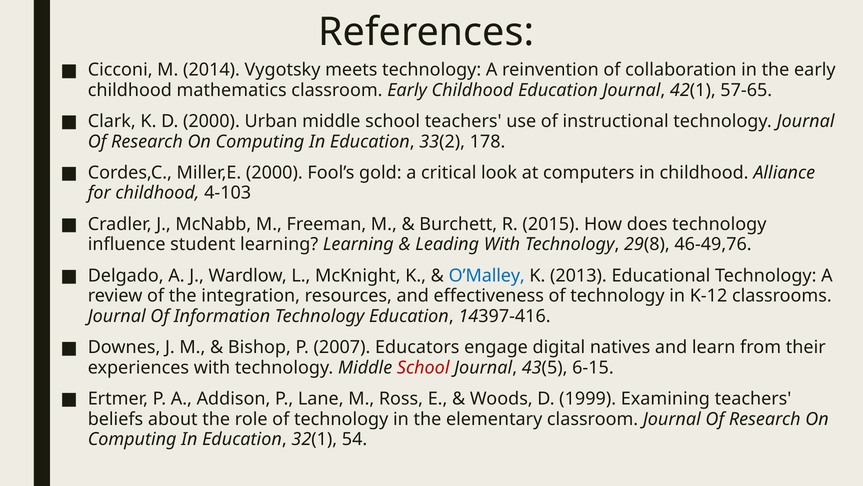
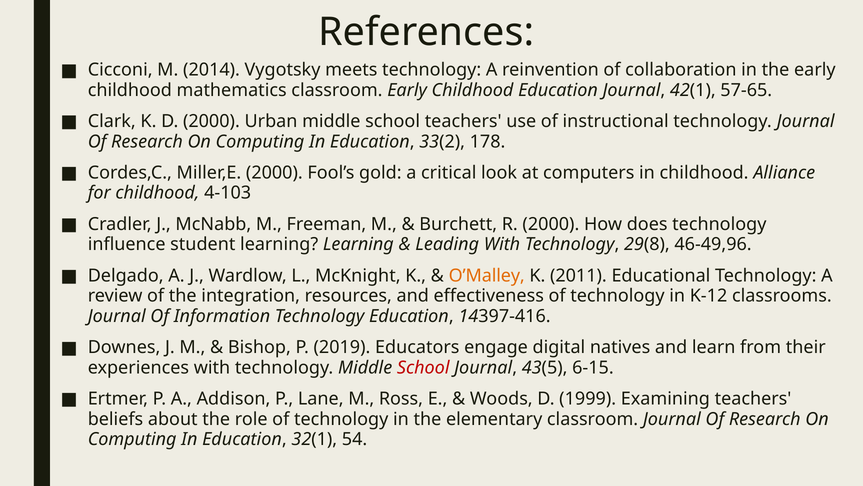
R 2015: 2015 -> 2000
46-49,76: 46-49,76 -> 46-49,96
O’Malley colour: blue -> orange
2013: 2013 -> 2011
2007: 2007 -> 2019
